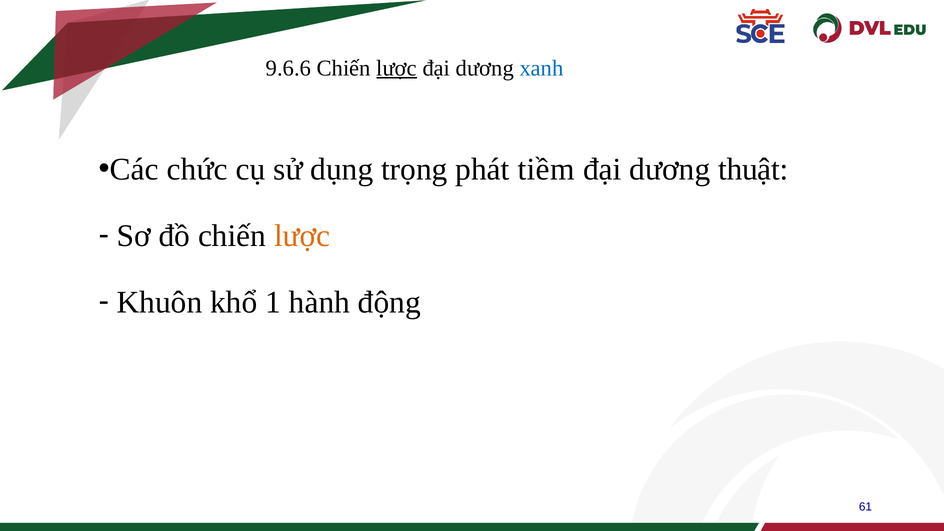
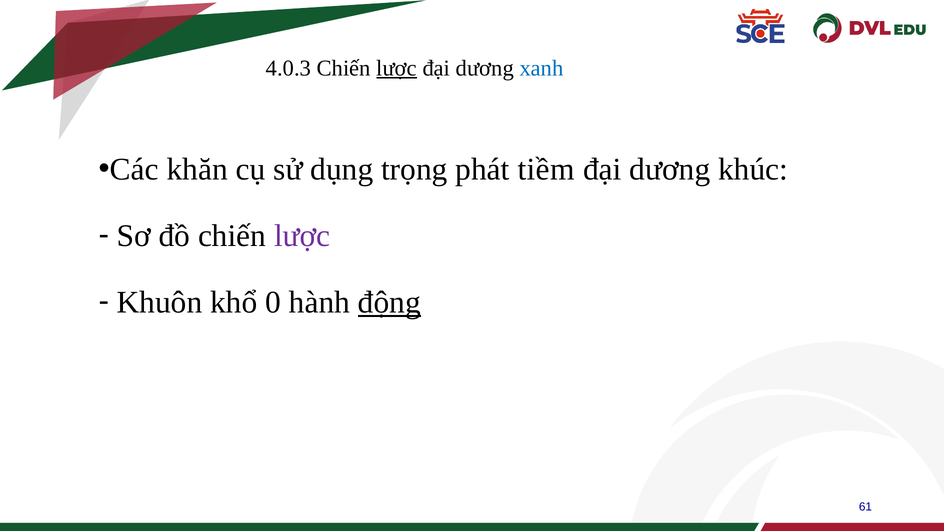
9.6.6: 9.6.6 -> 4.0.3
chức: chức -> khăn
thuật: thuật -> khúc
lược at (302, 236) colour: orange -> purple
1: 1 -> 0
động underline: none -> present
